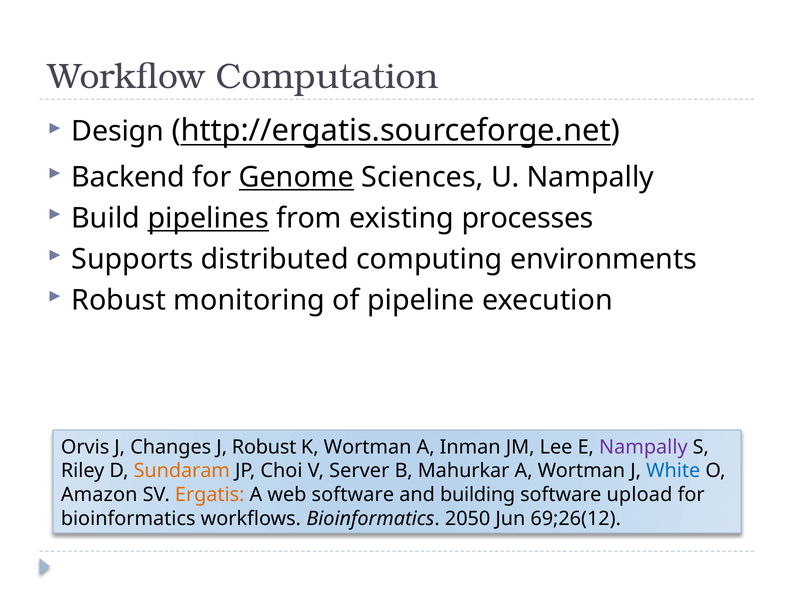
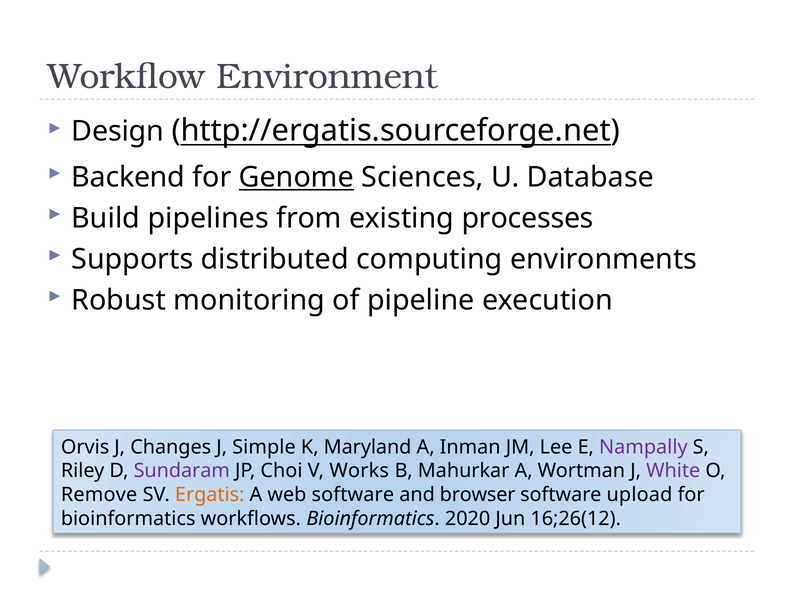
Computation: Computation -> Environment
U Nampally: Nampally -> Database
pipelines underline: present -> none
J Robust: Robust -> Simple
K Wortman: Wortman -> Maryland
Sundaram colour: orange -> purple
Server: Server -> Works
White colour: blue -> purple
Amazon: Amazon -> Remove
building: building -> browser
2050: 2050 -> 2020
69;26(12: 69;26(12 -> 16;26(12
